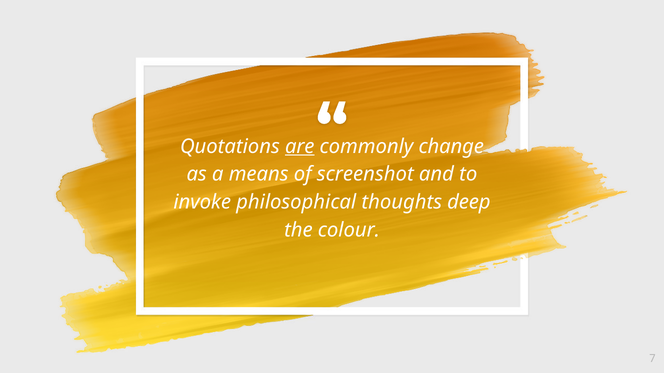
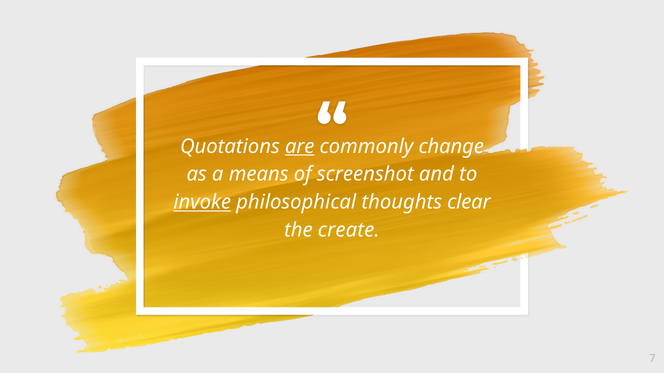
invoke underline: none -> present
deep: deep -> clear
colour: colour -> create
